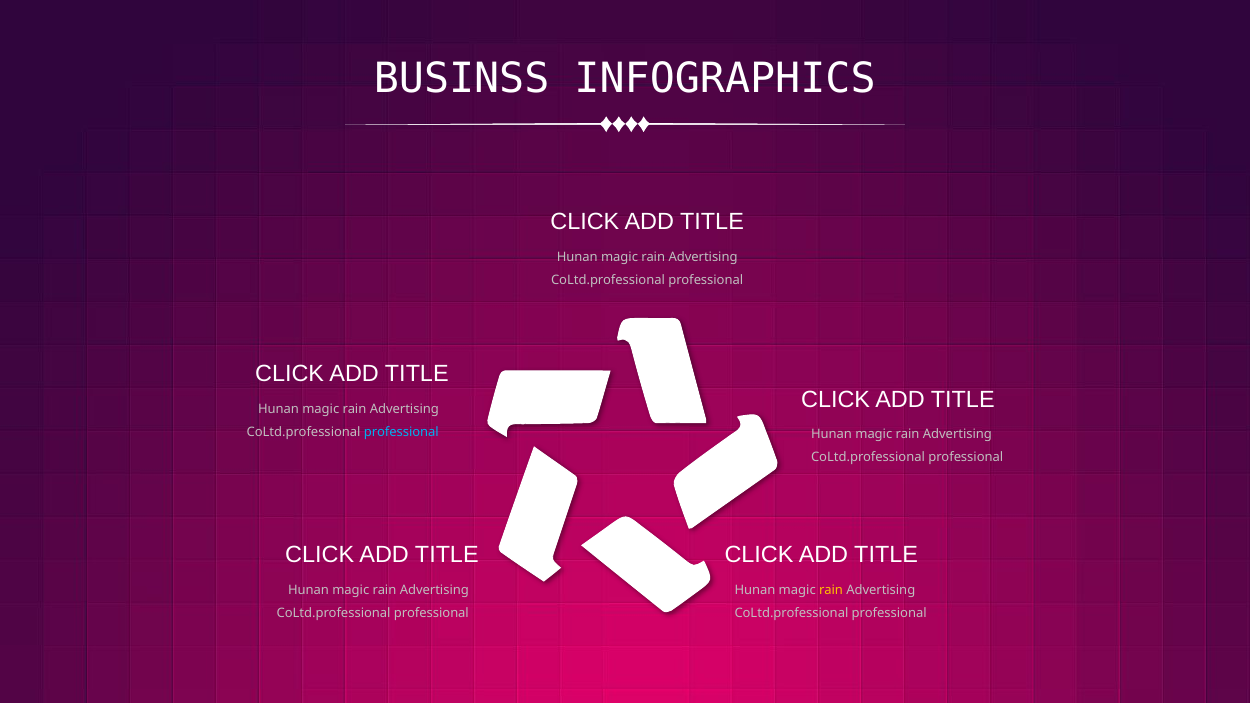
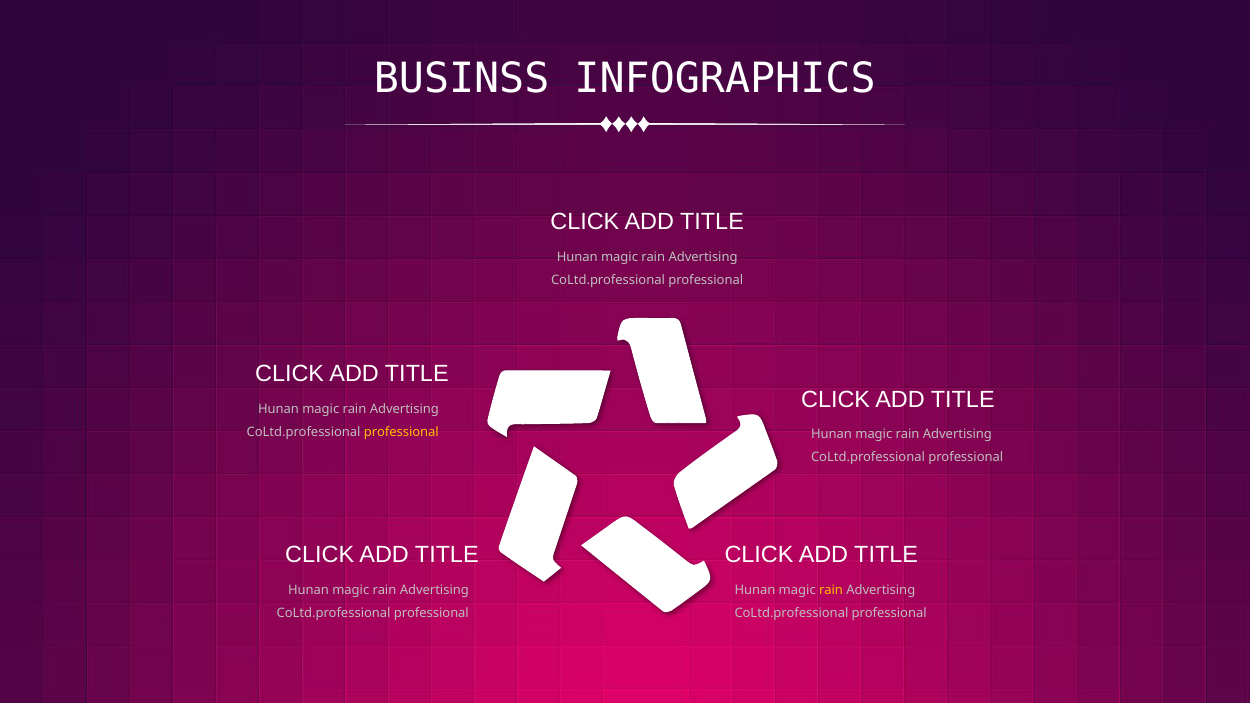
professional at (401, 433) colour: light blue -> yellow
